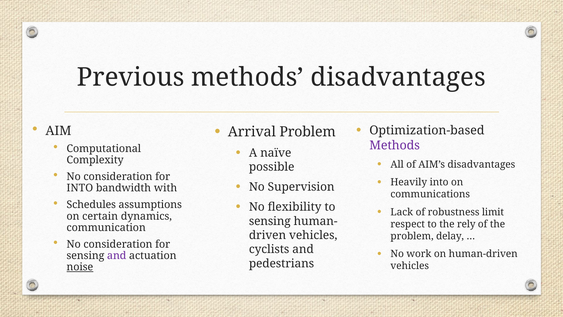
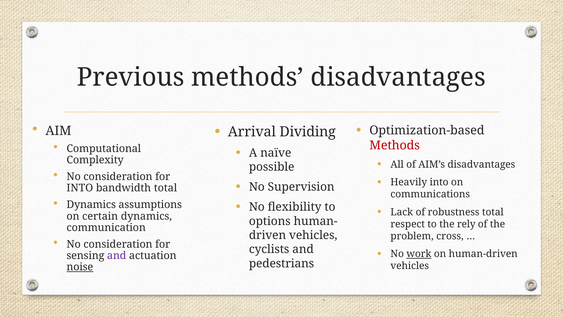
Arrival Problem: Problem -> Dividing
Methods at (395, 145) colour: purple -> red
bandwidth with: with -> total
Schedules at (91, 205): Schedules -> Dynamics
robustness limit: limit -> total
sensing at (270, 221): sensing -> options
delay: delay -> cross
work underline: none -> present
